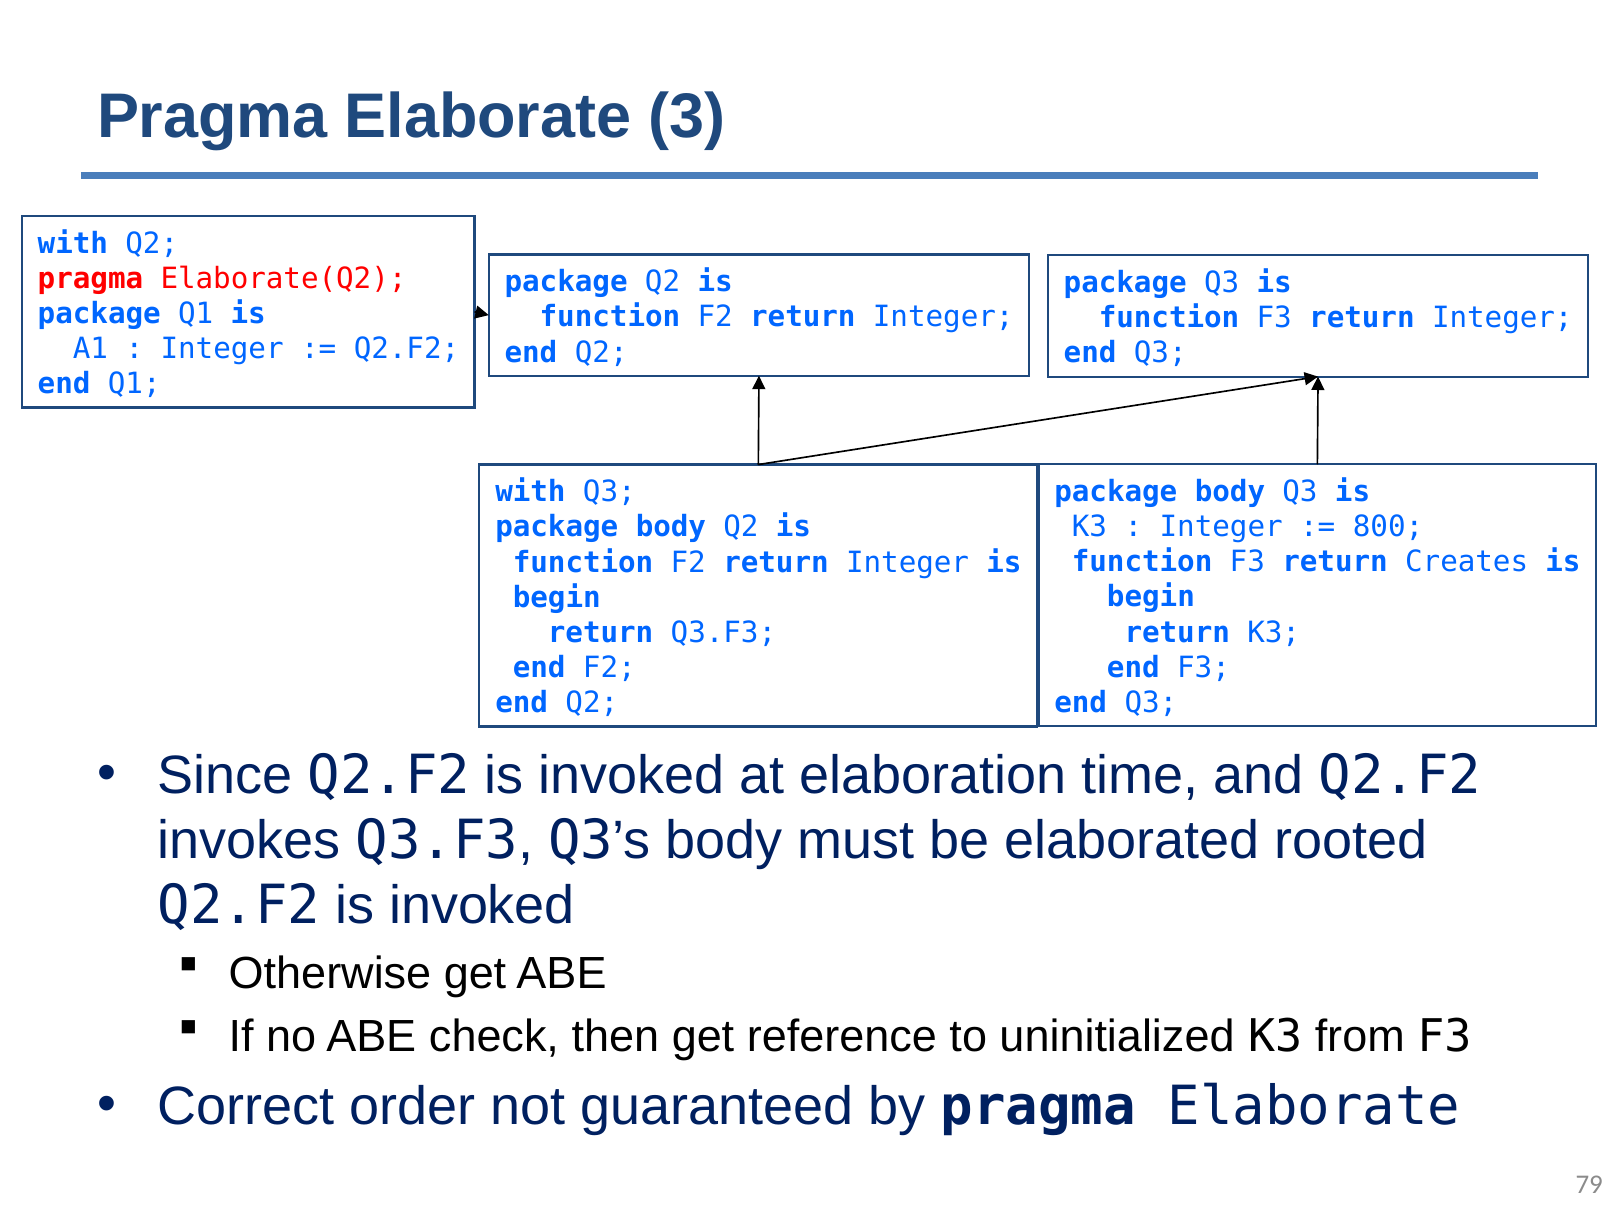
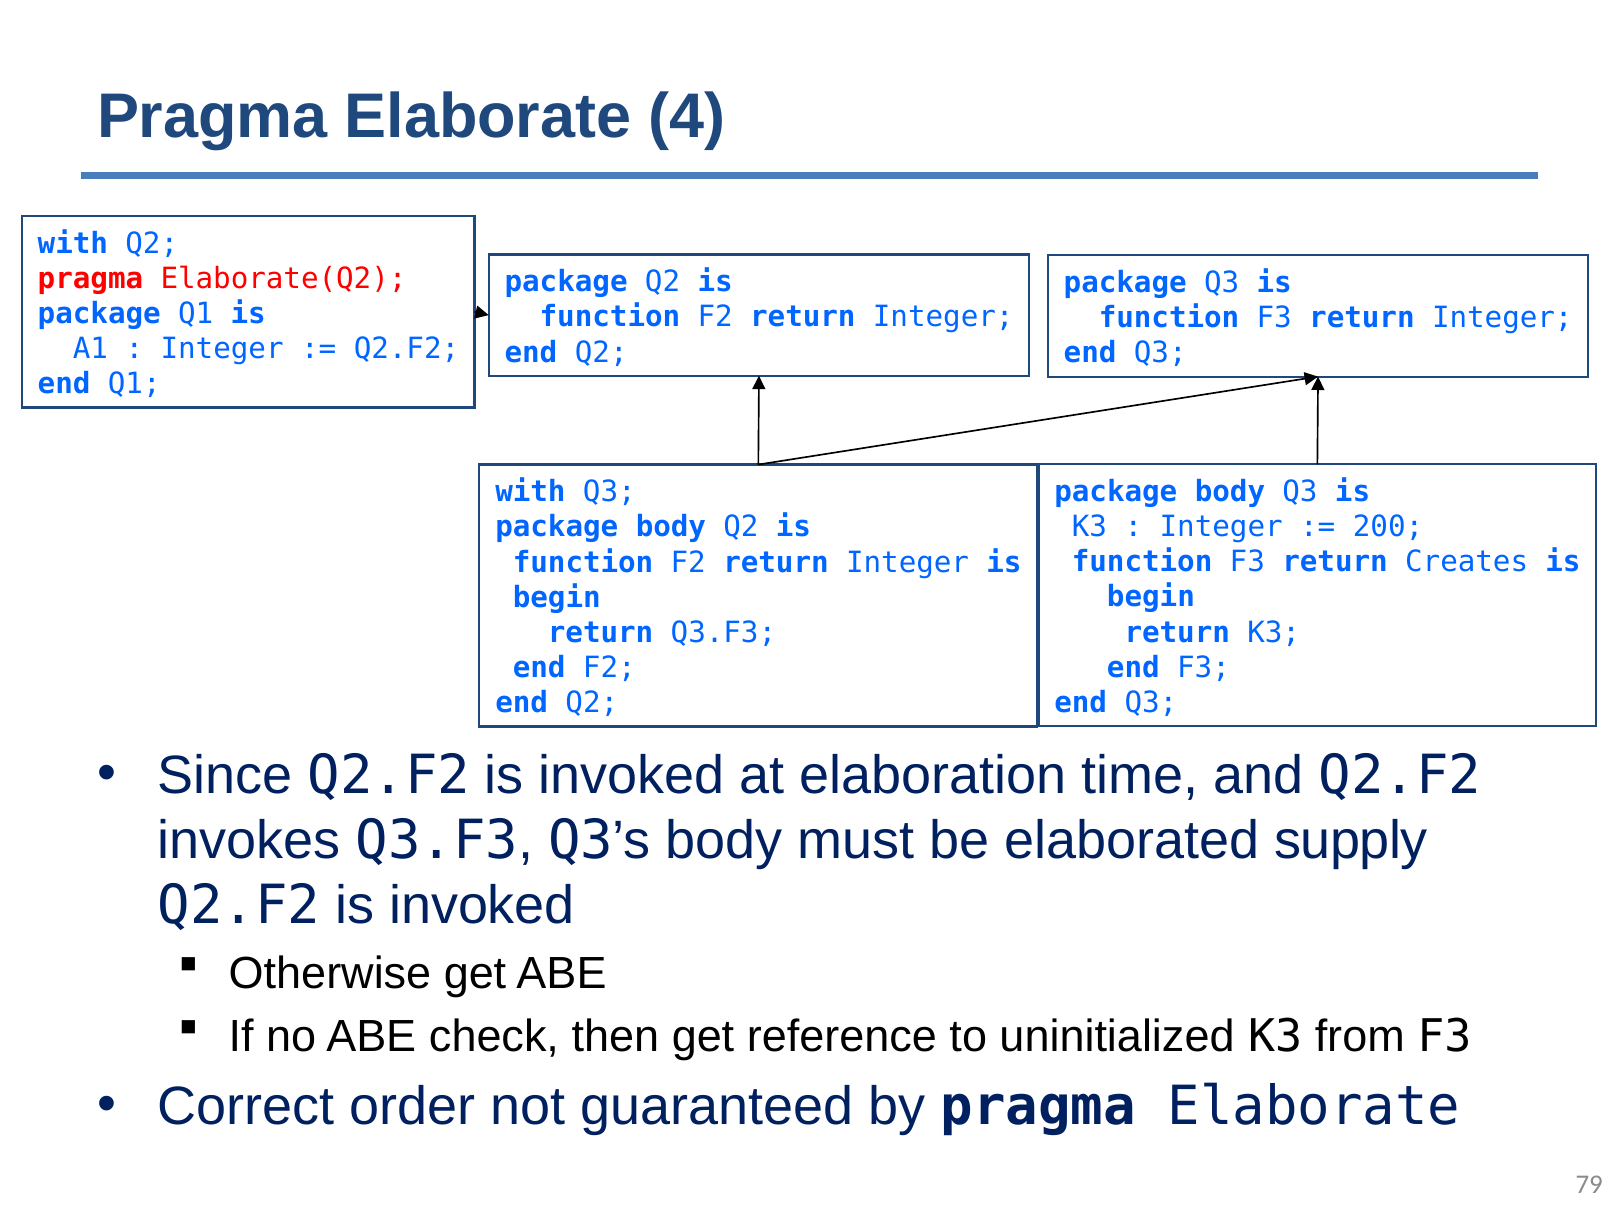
3: 3 -> 4
800: 800 -> 200
rooted: rooted -> supply
